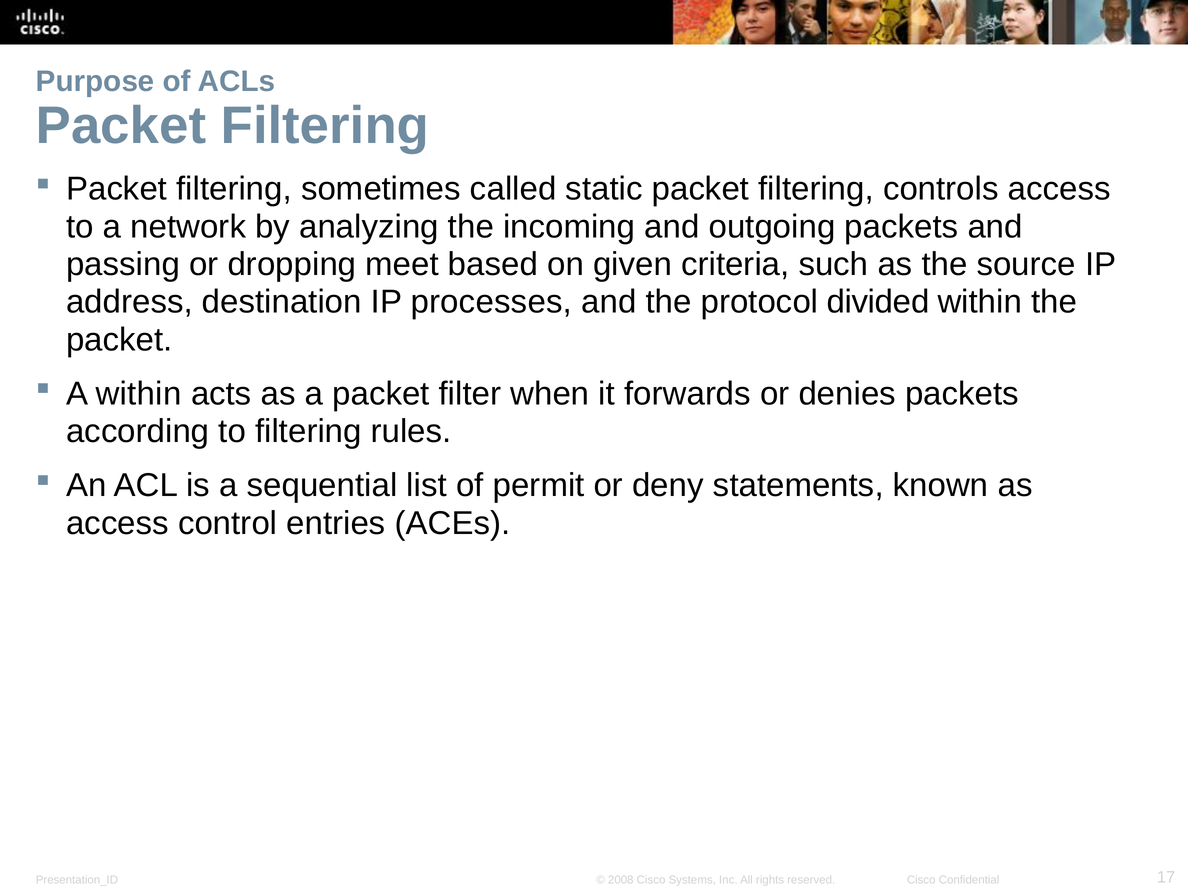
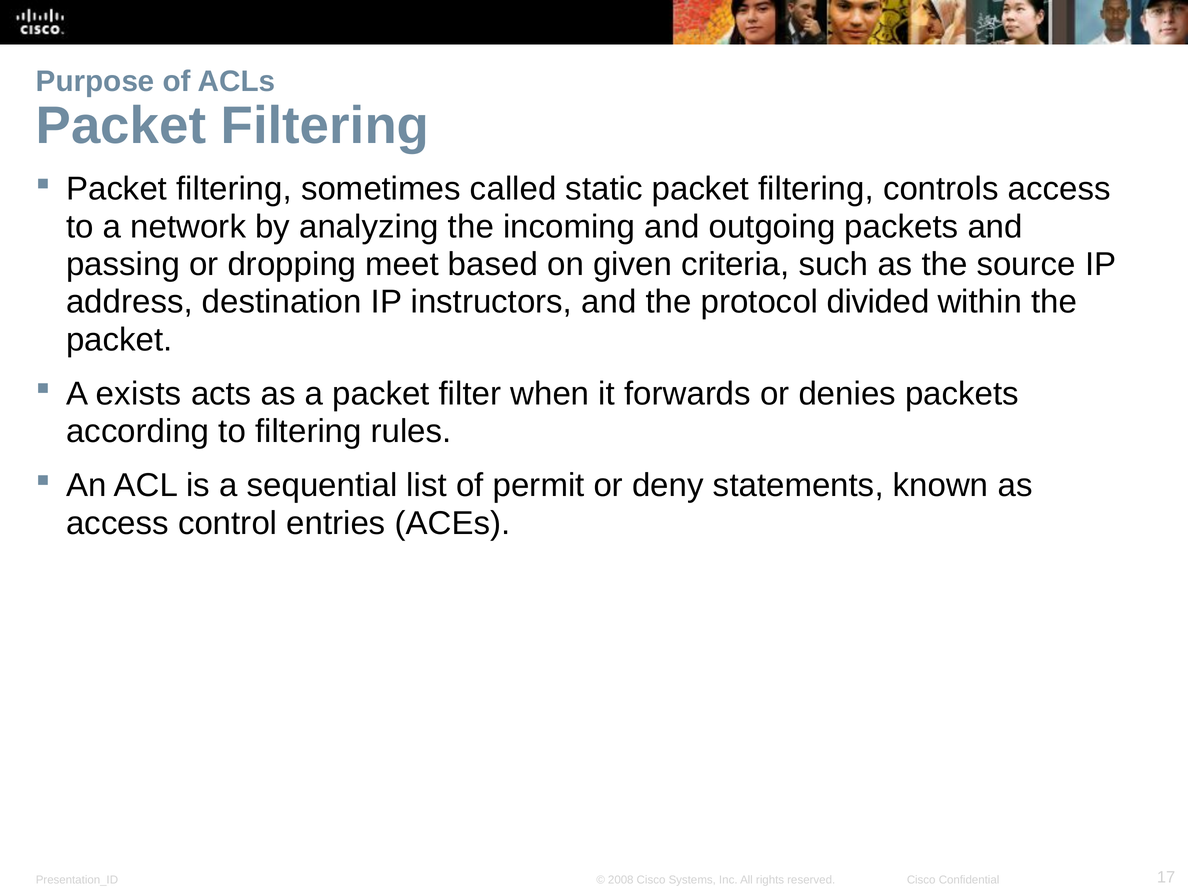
processes: processes -> instructors
A within: within -> exists
